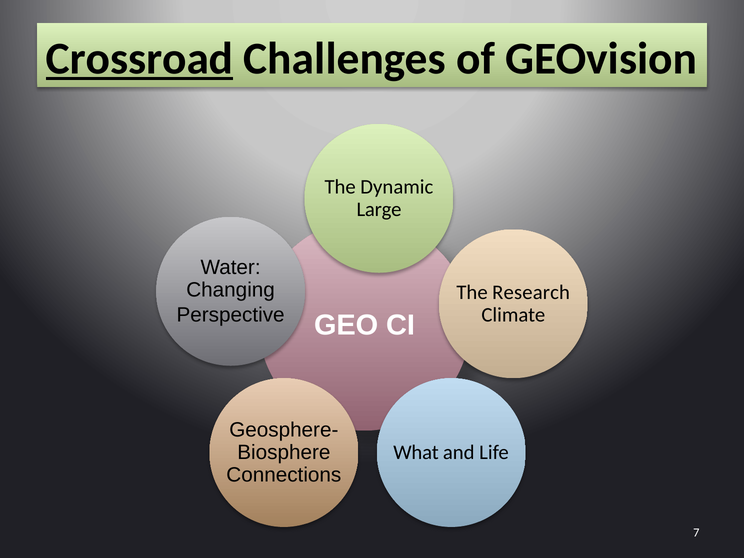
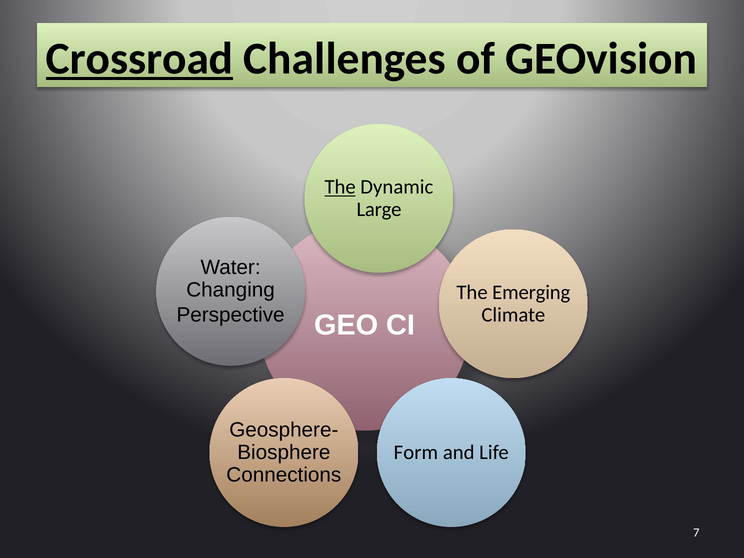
The at (340, 187) underline: none -> present
Research: Research -> Emerging
What: What -> Form
